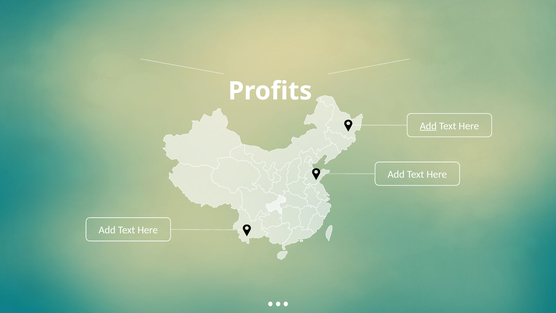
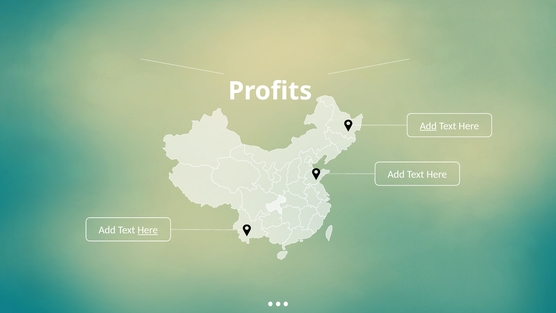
Here at (148, 230) underline: none -> present
